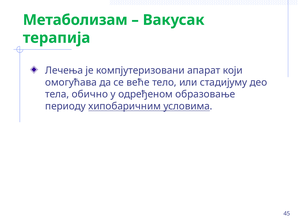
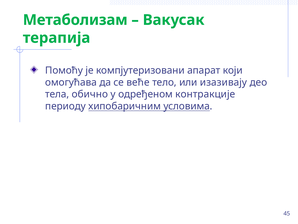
Лечења: Лечења -> Помоћу
стадијуму: стадијуму -> изазивају
образовање: образовање -> контракције
